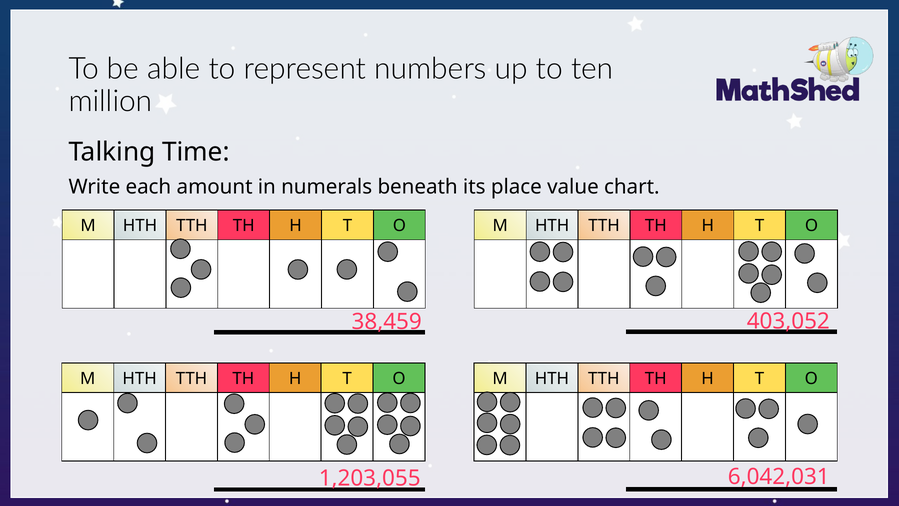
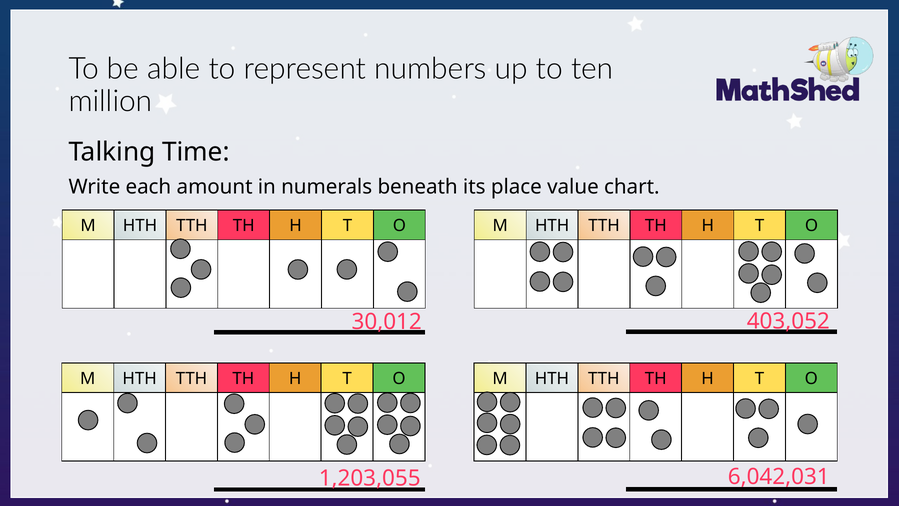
38,459: 38,459 -> 30,012
